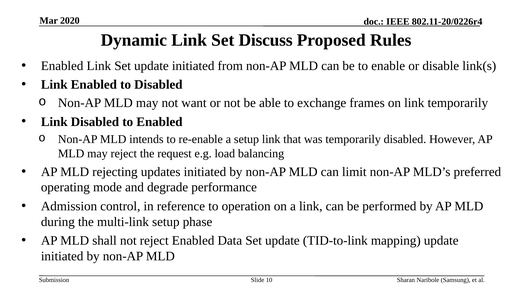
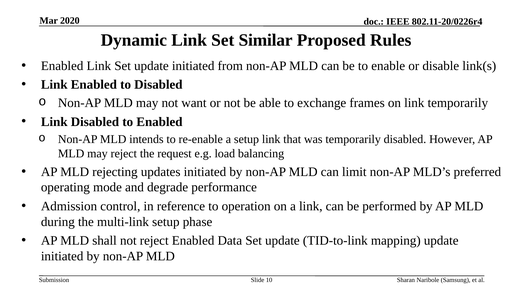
Discuss: Discuss -> Similar
